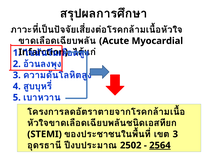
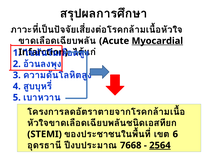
Myocardial underline: none -> present
3 at (175, 135): 3 -> 6
2502: 2502 -> 7668
